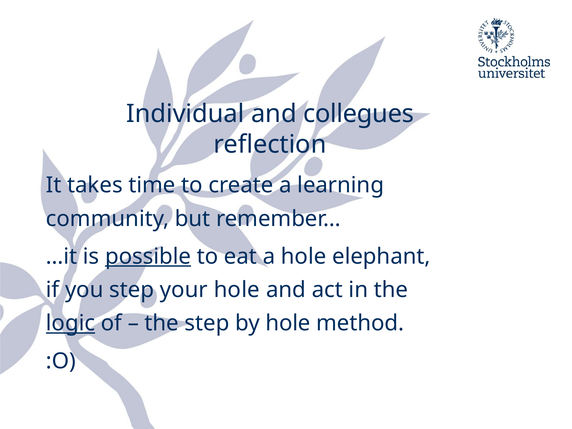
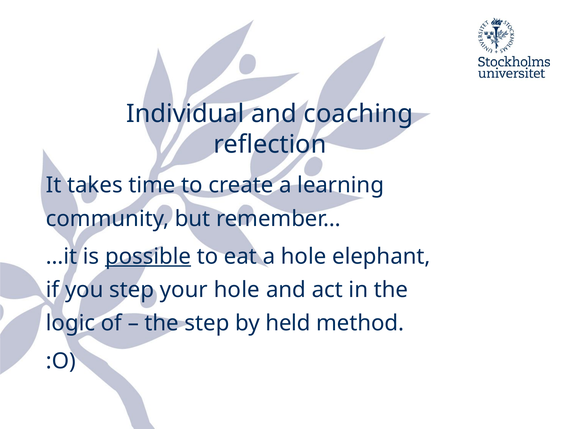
collegues: collegues -> coaching
logic underline: present -> none
by hole: hole -> held
